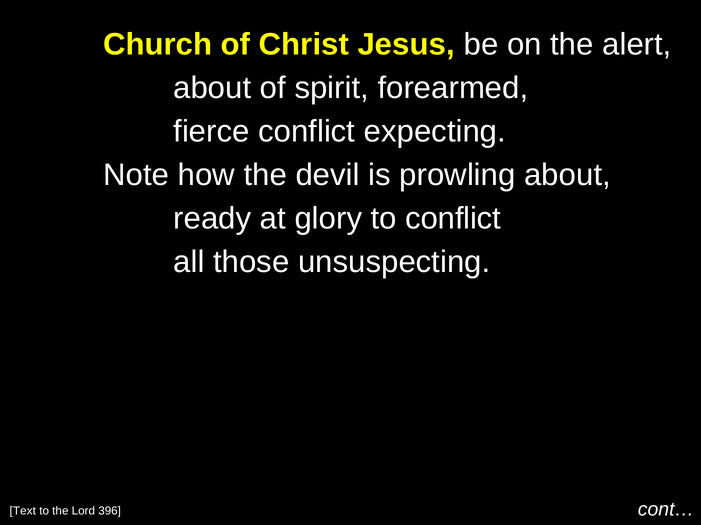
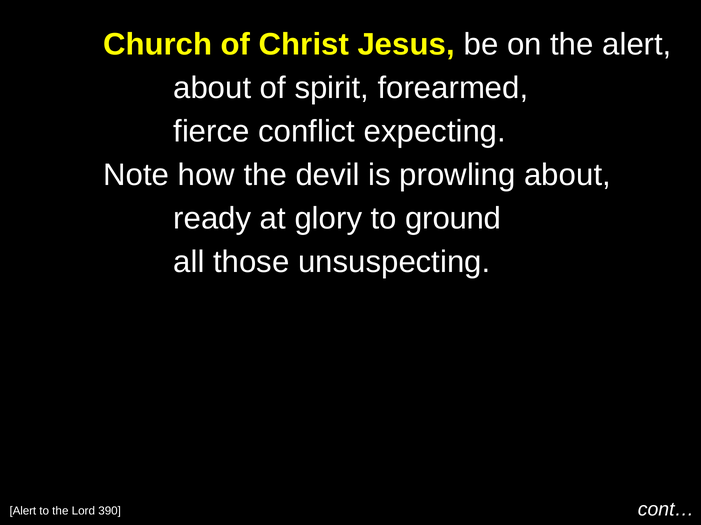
to conflict: conflict -> ground
Text at (23, 511): Text -> Alert
396: 396 -> 390
